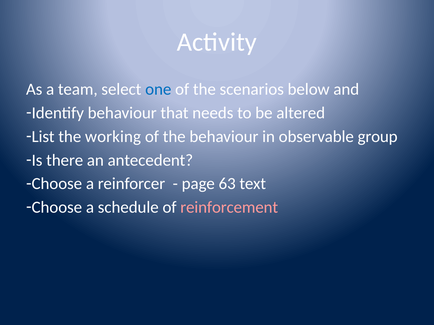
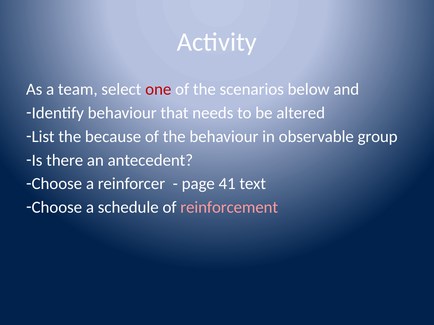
one colour: blue -> red
working: working -> because
63: 63 -> 41
